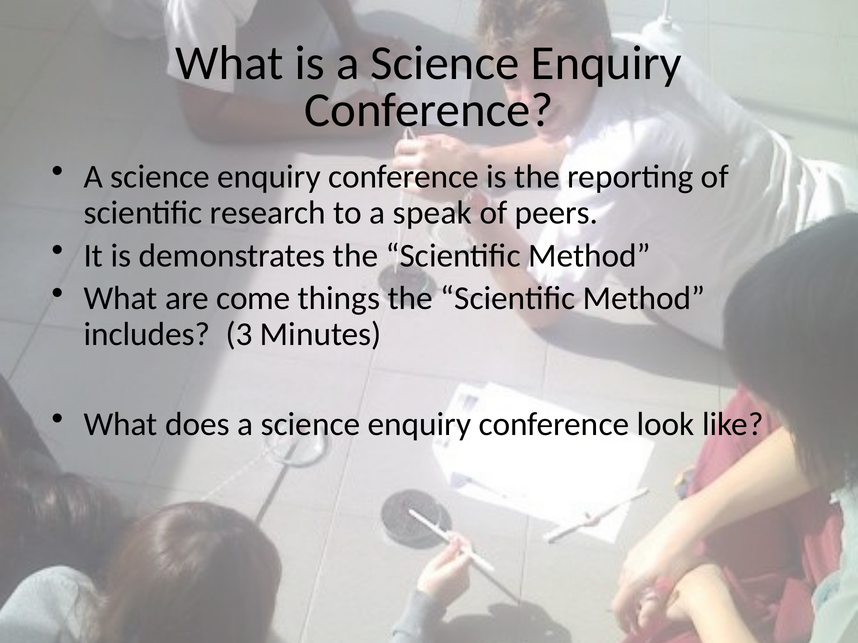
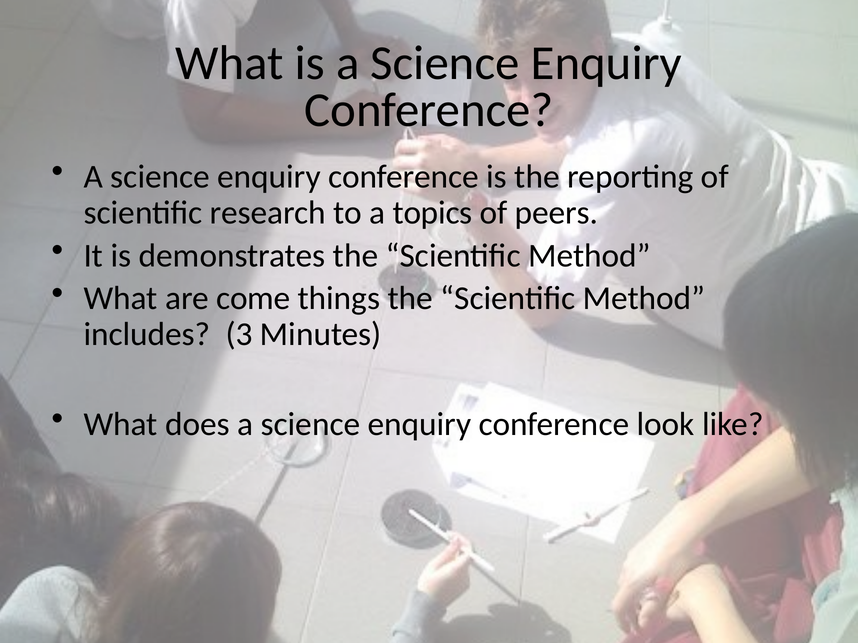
speak: speak -> topics
